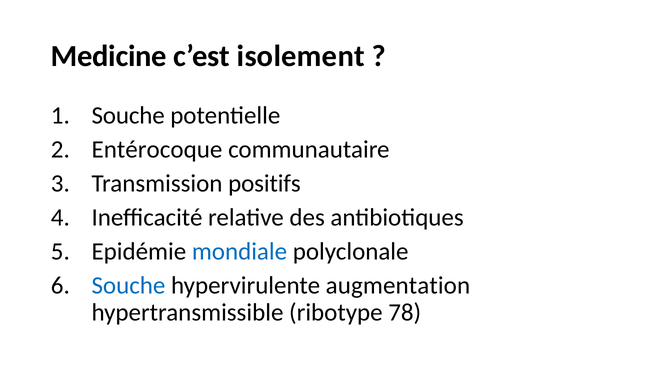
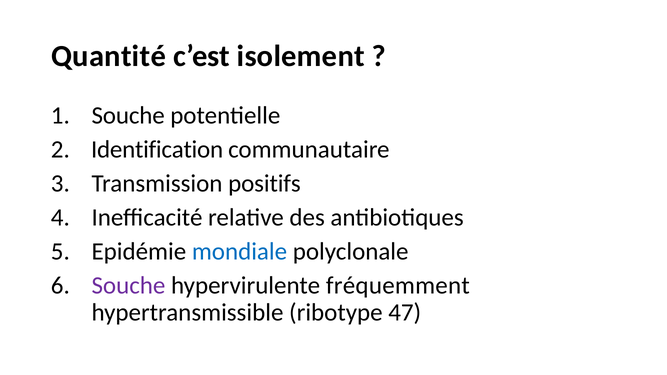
Medicine: Medicine -> Quantité
Entérocoque: Entérocoque -> Identification
Souche at (128, 286) colour: blue -> purple
augmentation: augmentation -> fréquemment
78: 78 -> 47
